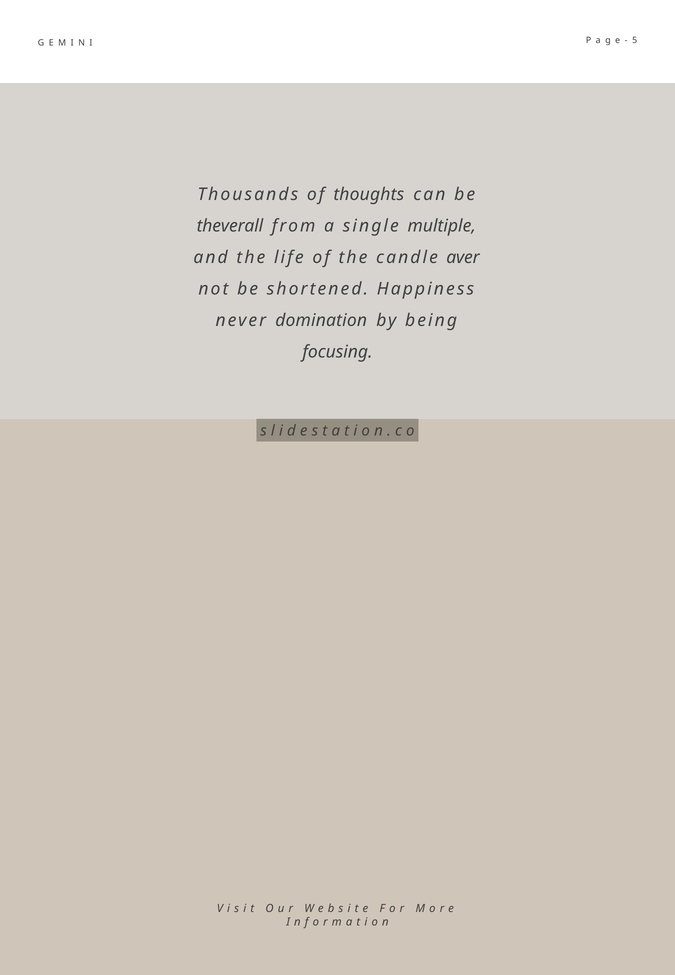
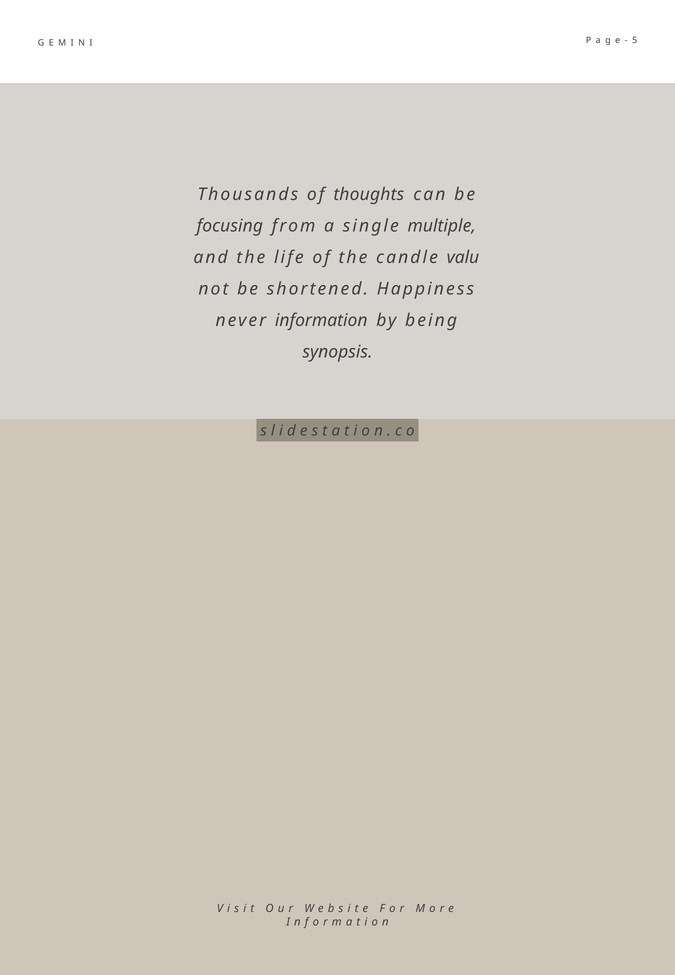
theverall: theverall -> focusing
aver: aver -> valu
domination: domination -> information
focusing: focusing -> synopsis
